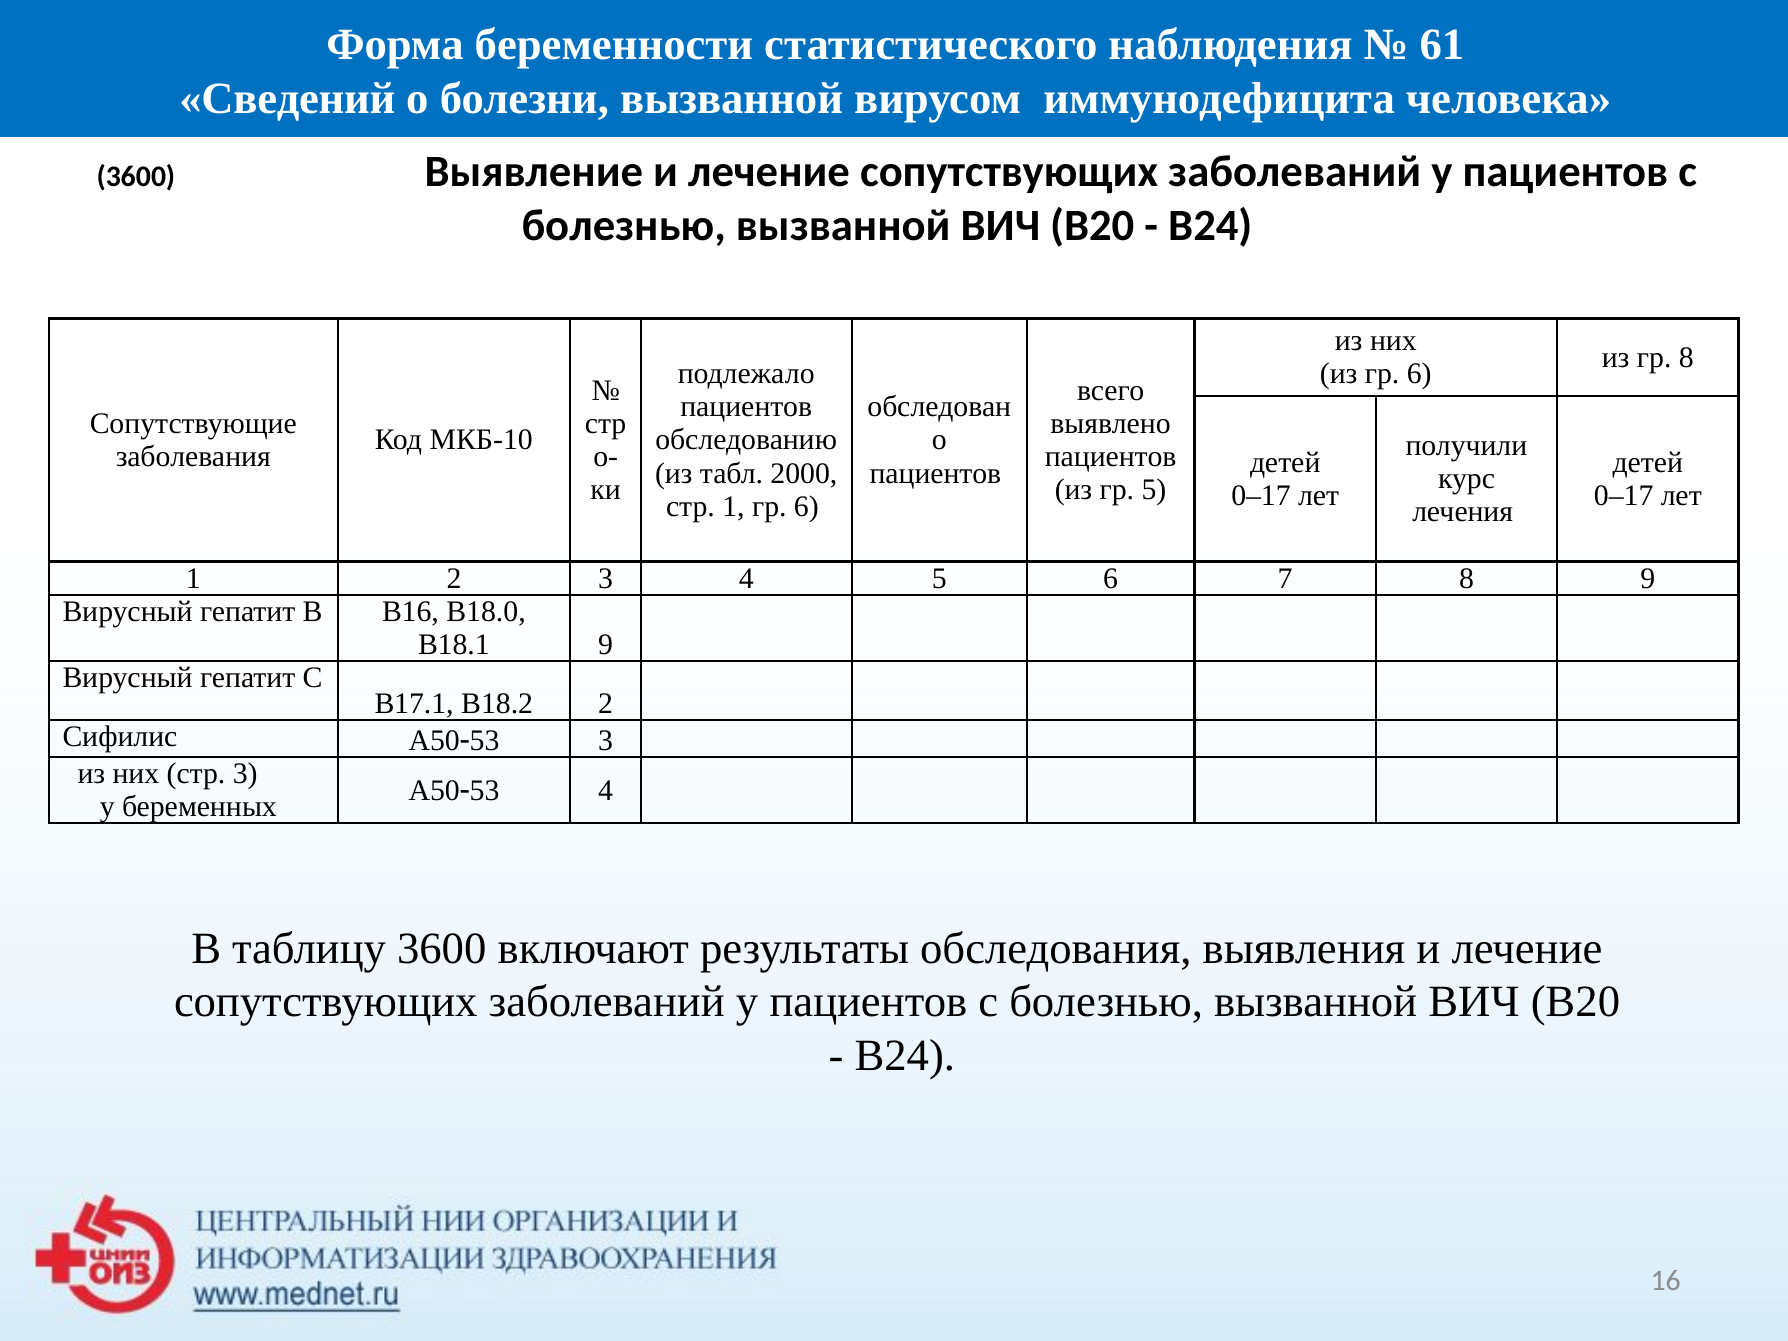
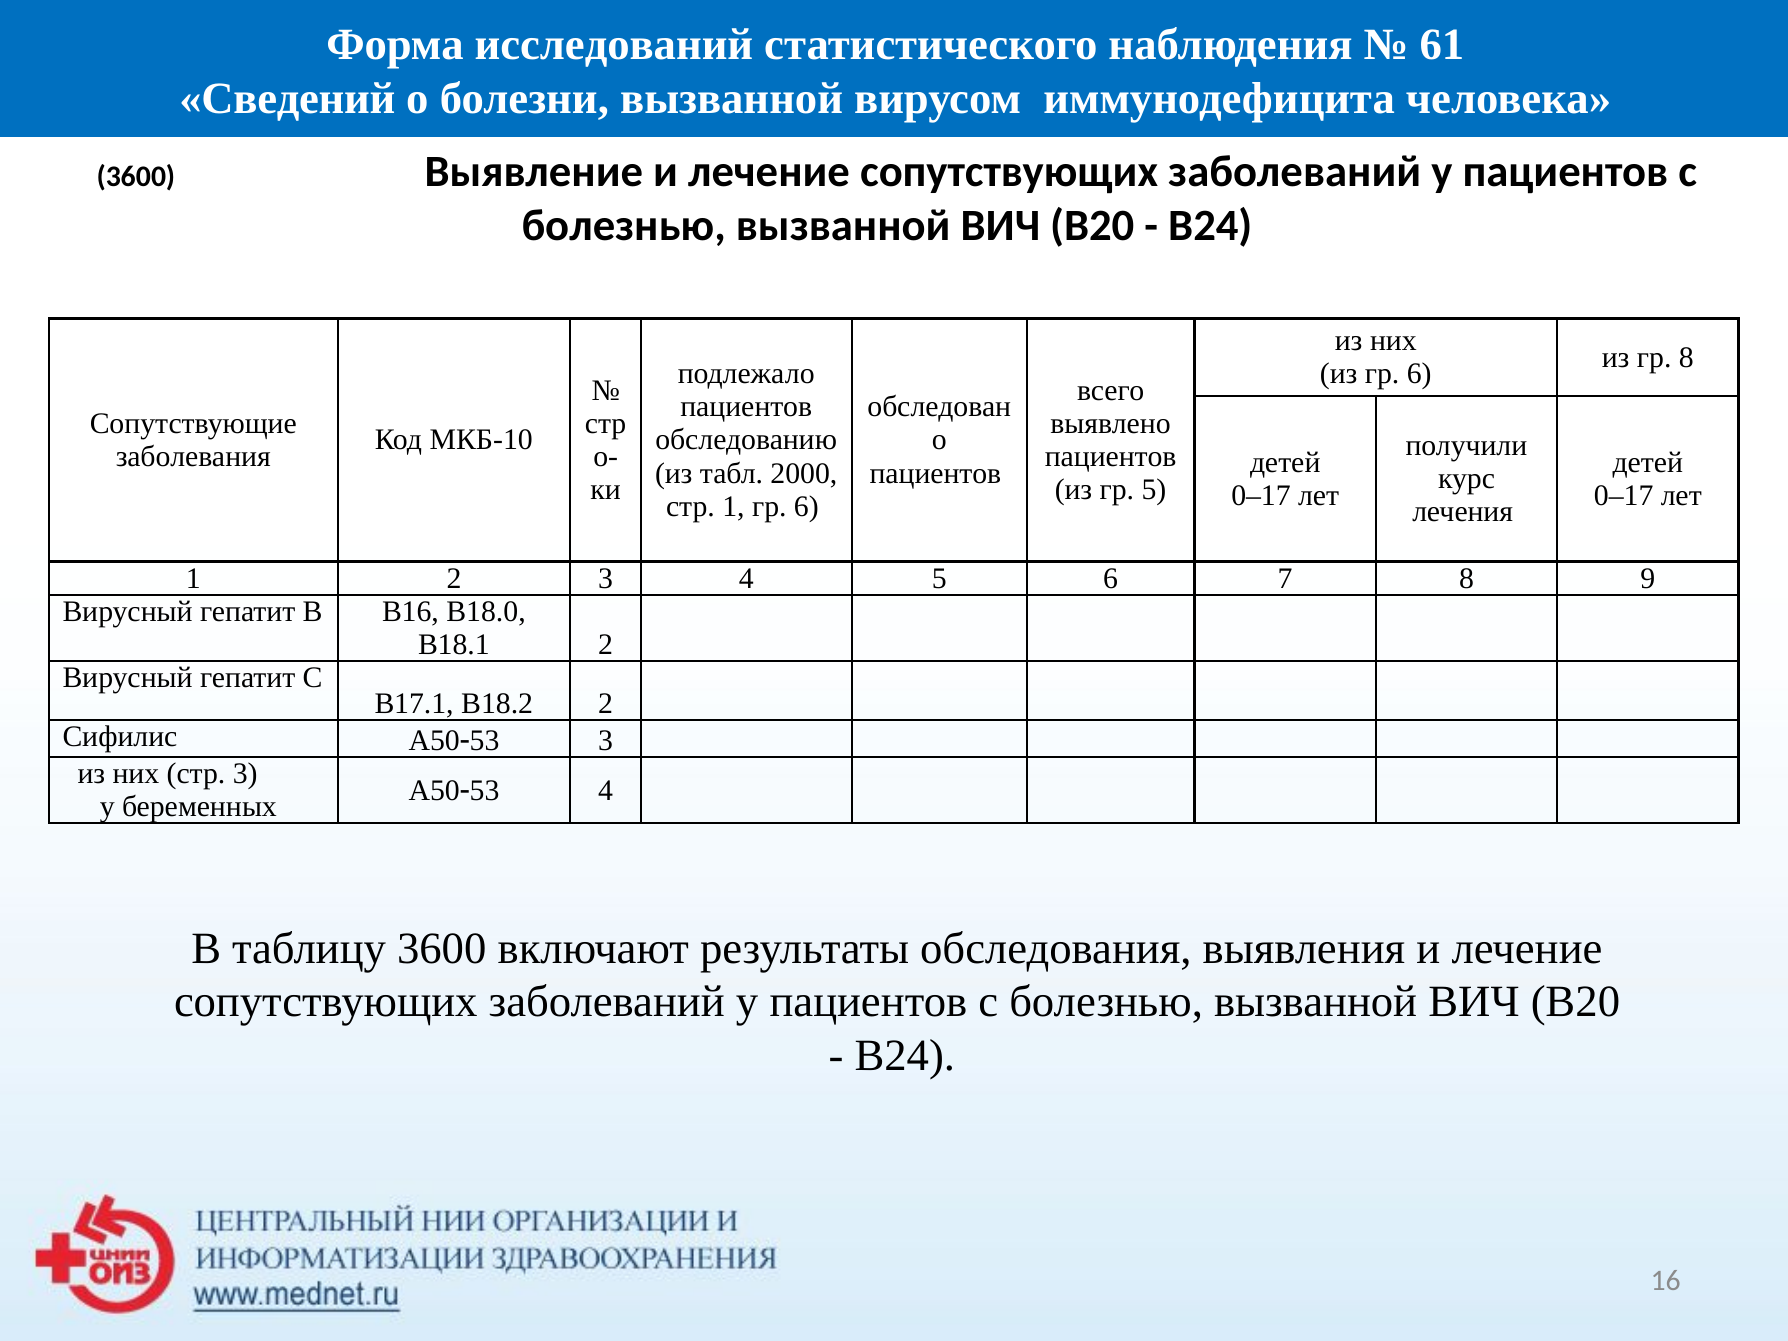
беременности: беременности -> исследований
В18.1 9: 9 -> 2
